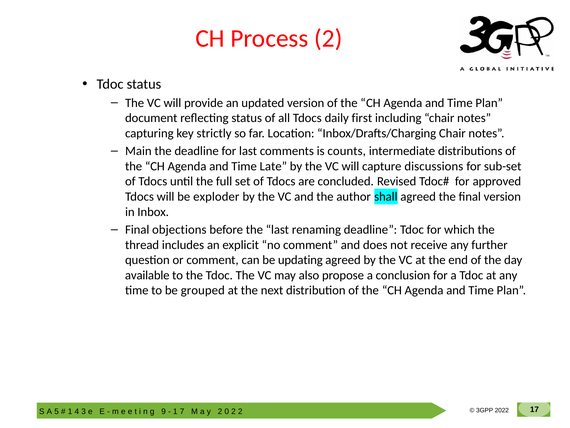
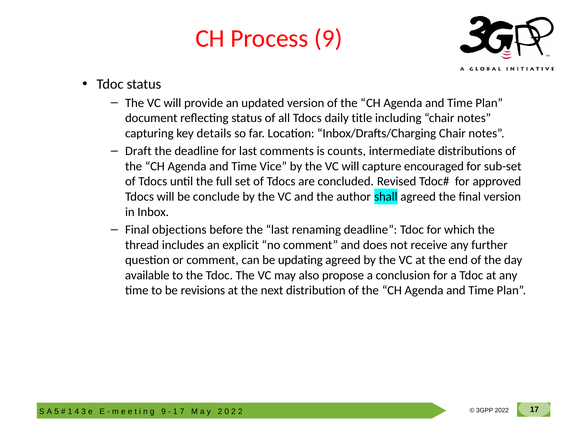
Process 2: 2 -> 9
first: first -> title
strictly: strictly -> details
Main: Main -> Draft
Late: Late -> Vice
discussions: discussions -> encouraged
exploder: exploder -> conclude
grouped: grouped -> revisions
